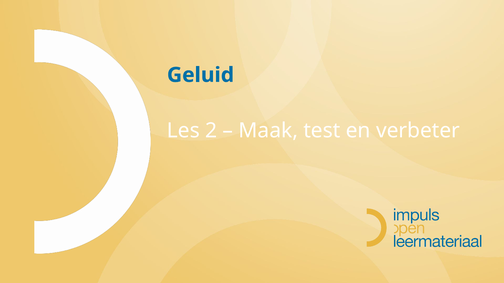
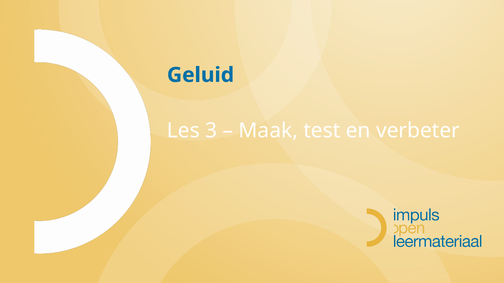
2: 2 -> 3
